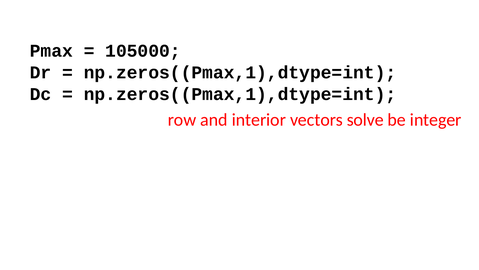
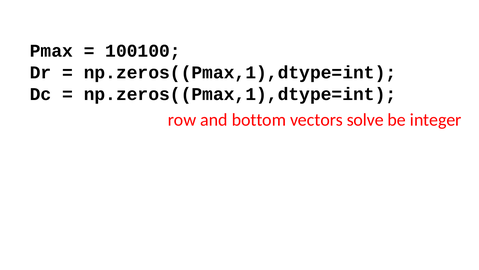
105000: 105000 -> 100100
interior: interior -> bottom
